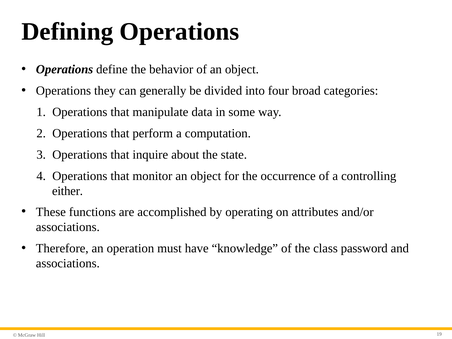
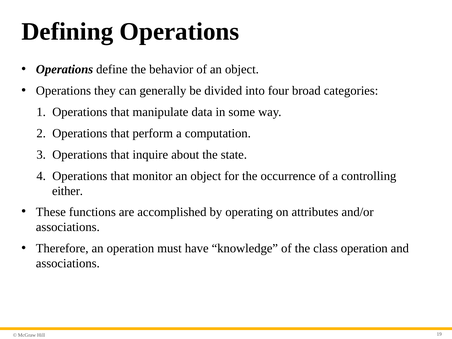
class password: password -> operation
